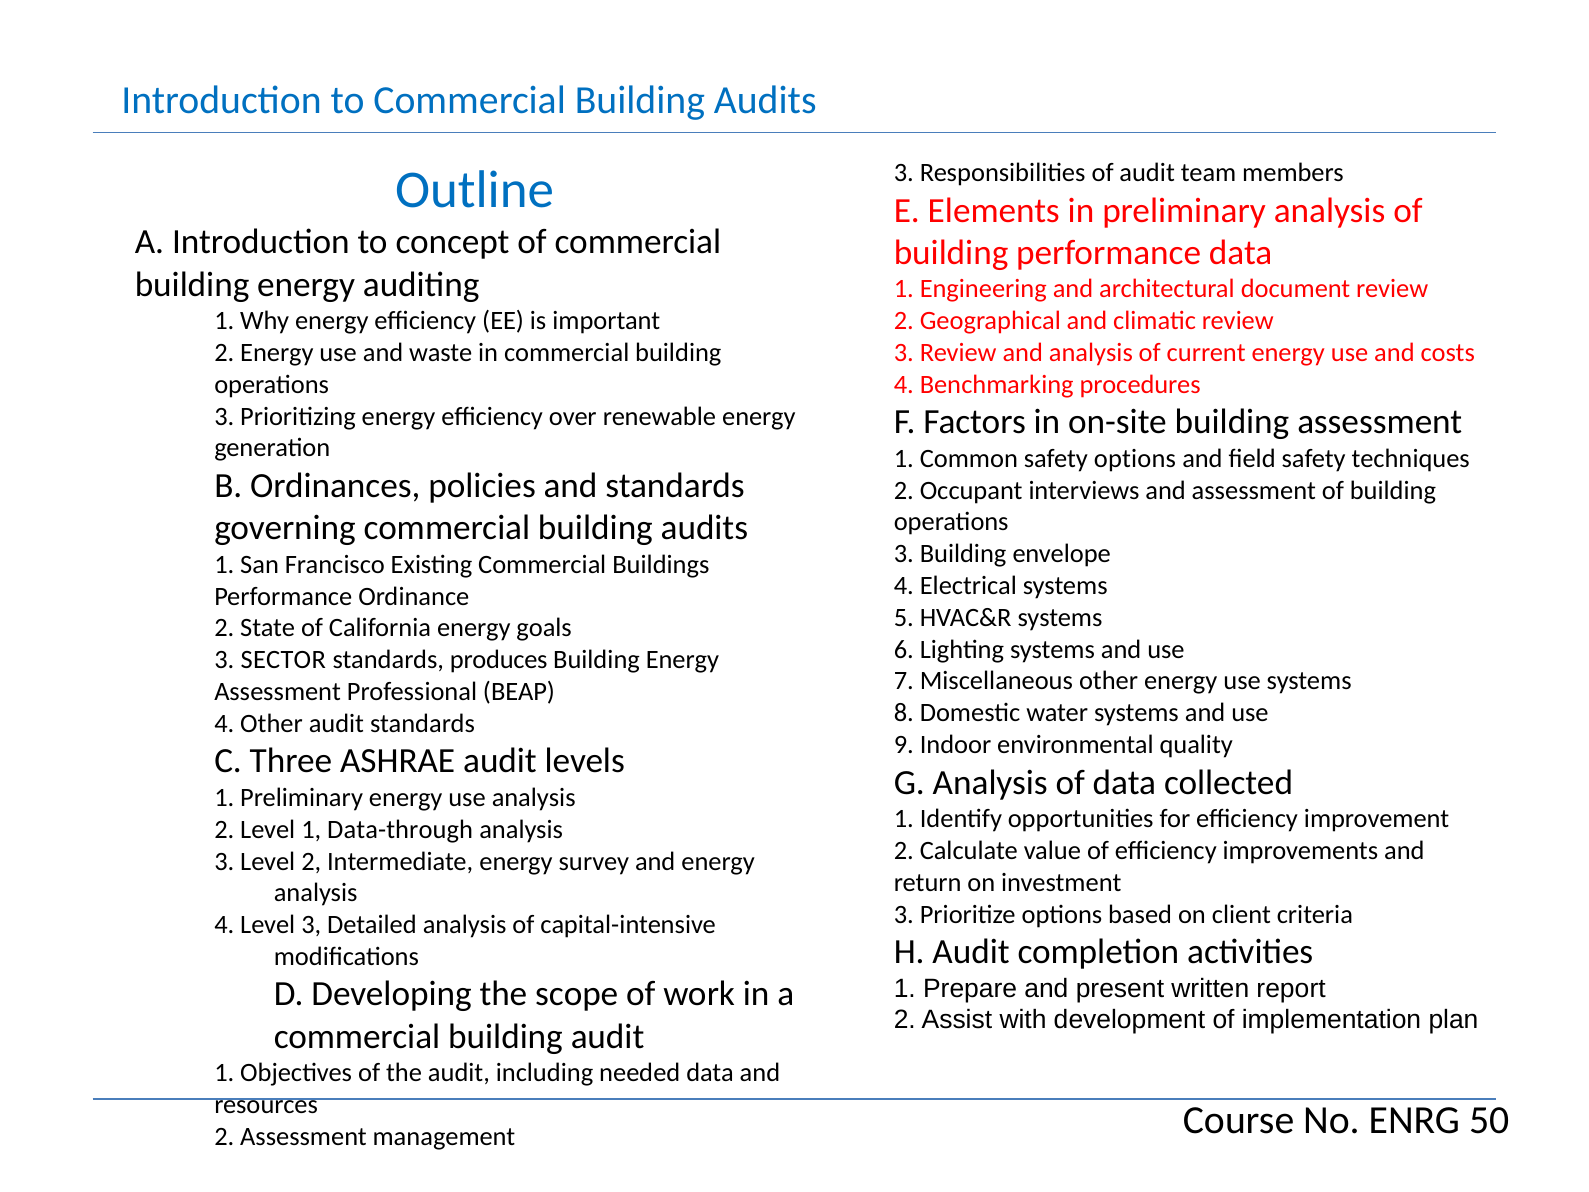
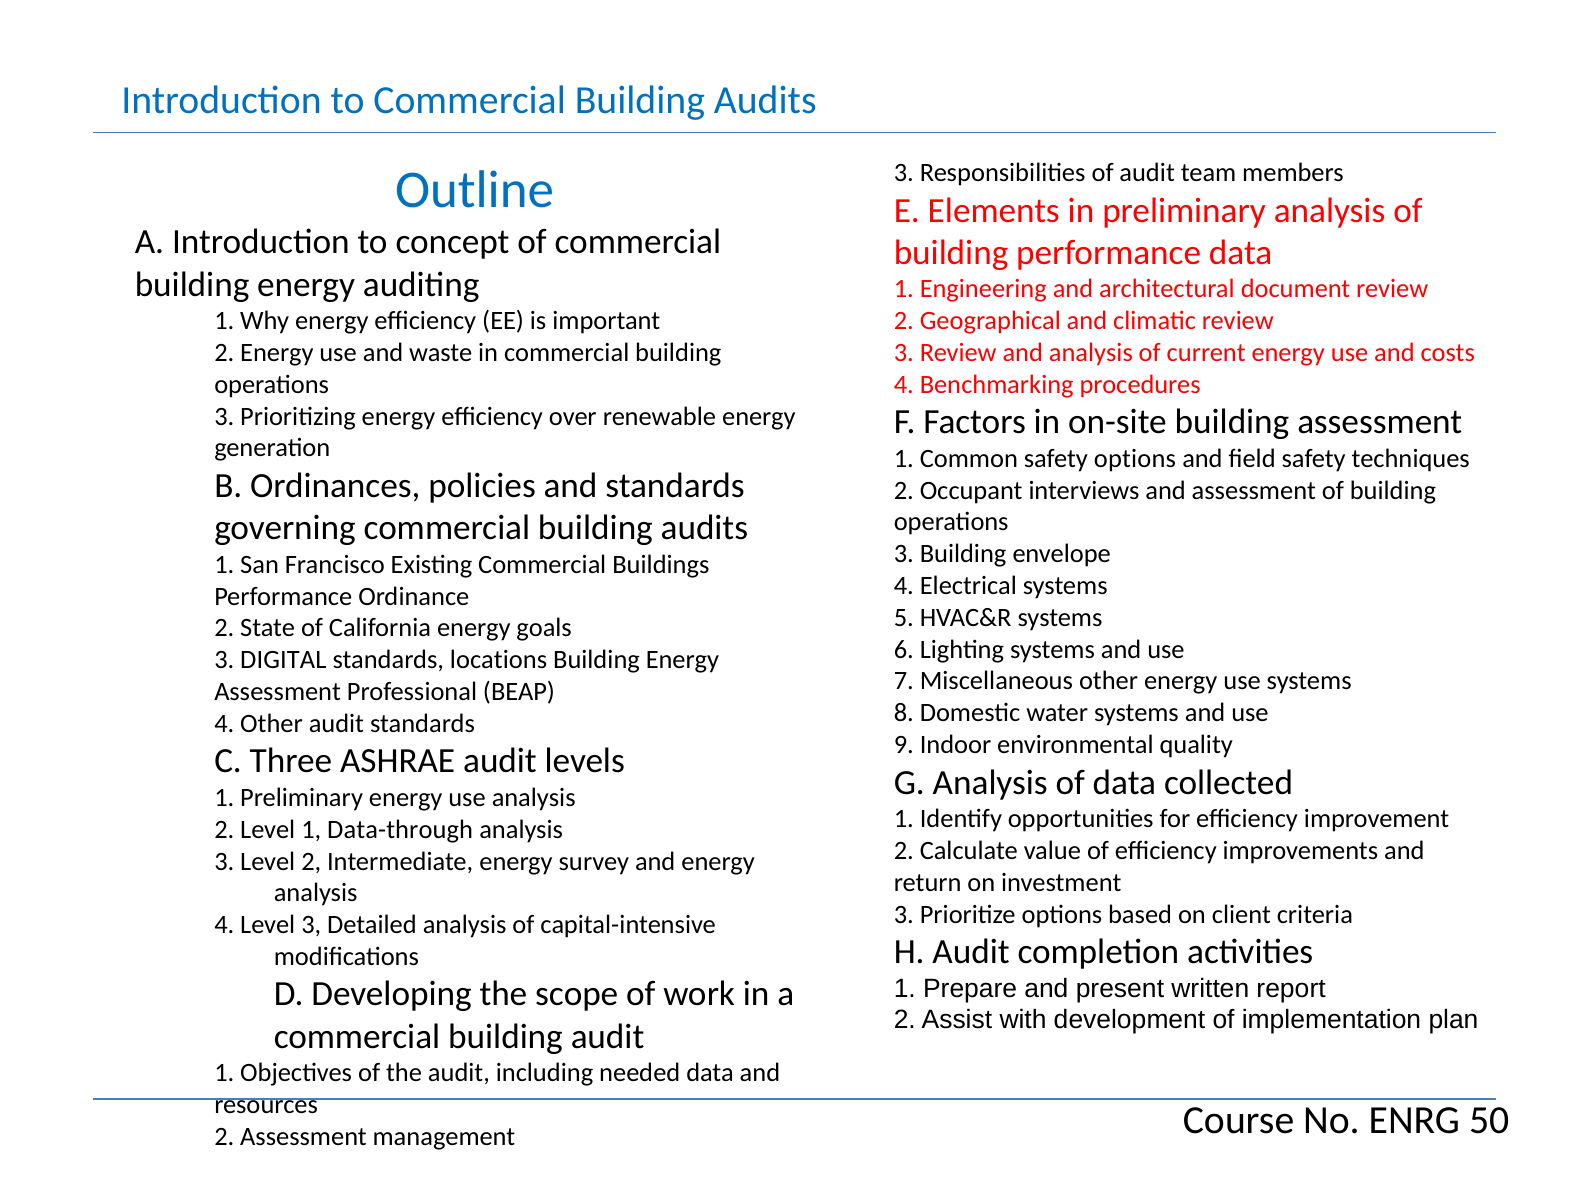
SECTOR: SECTOR -> DIGITAL
produces: produces -> locations
